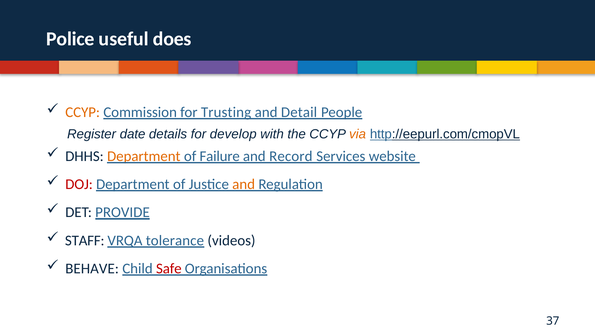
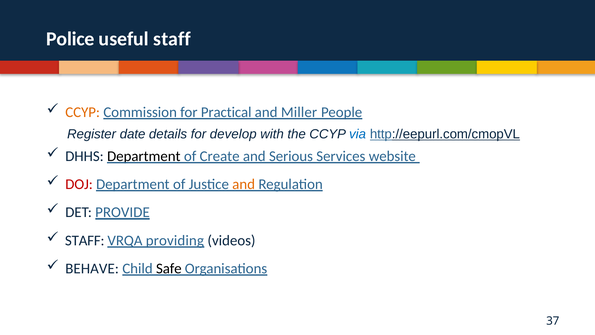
useful does: does -> staff
Trusting: Trusting -> Practical
Detail: Detail -> Miller
via colour: orange -> blue
Department at (144, 156) colour: orange -> black
Failure: Failure -> Create
Record: Record -> Serious
tolerance: tolerance -> providing
Safe colour: red -> black
